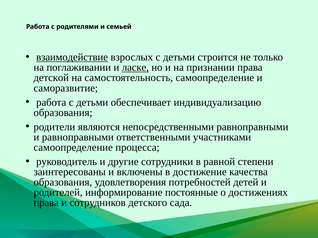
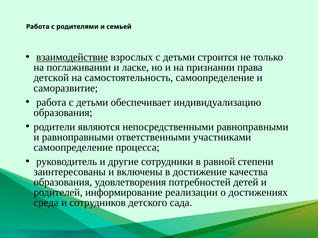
ласке underline: present -> none
постоянные: постоянные -> реализации
права at (46, 203): права -> среда
